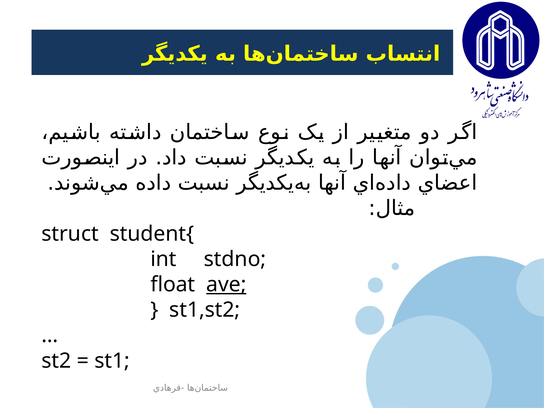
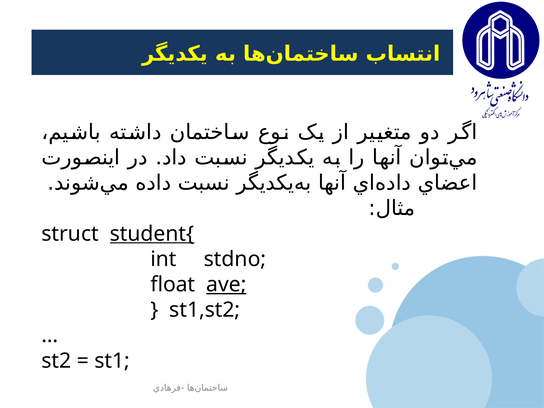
student{ underline: none -> present
